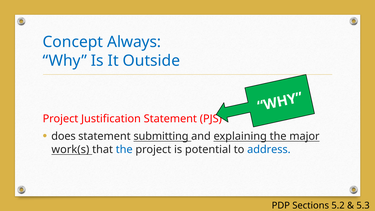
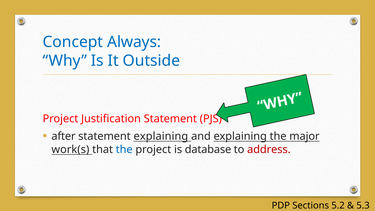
does: does -> after
statement submitting: submitting -> explaining
potential: potential -> database
address colour: blue -> red
